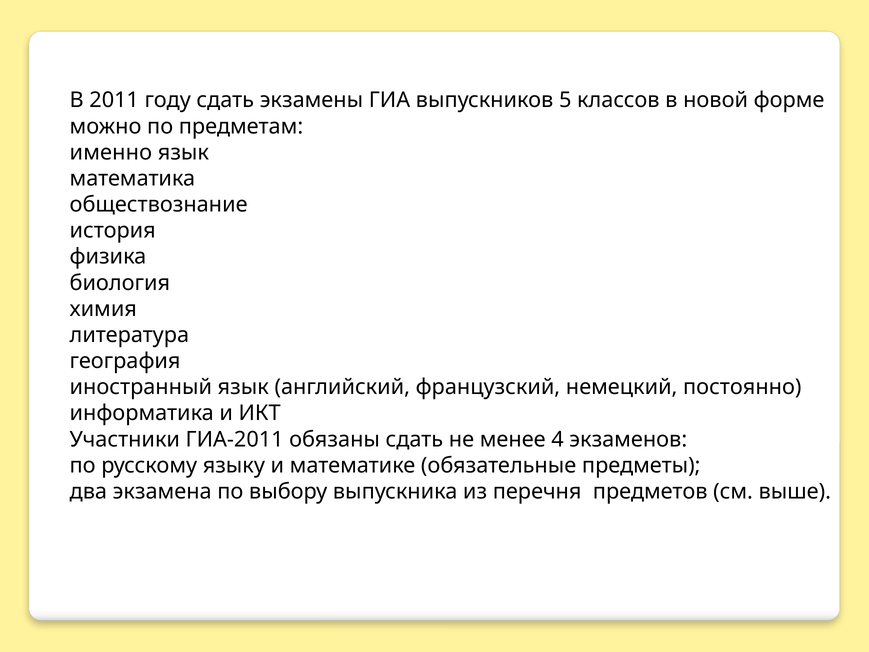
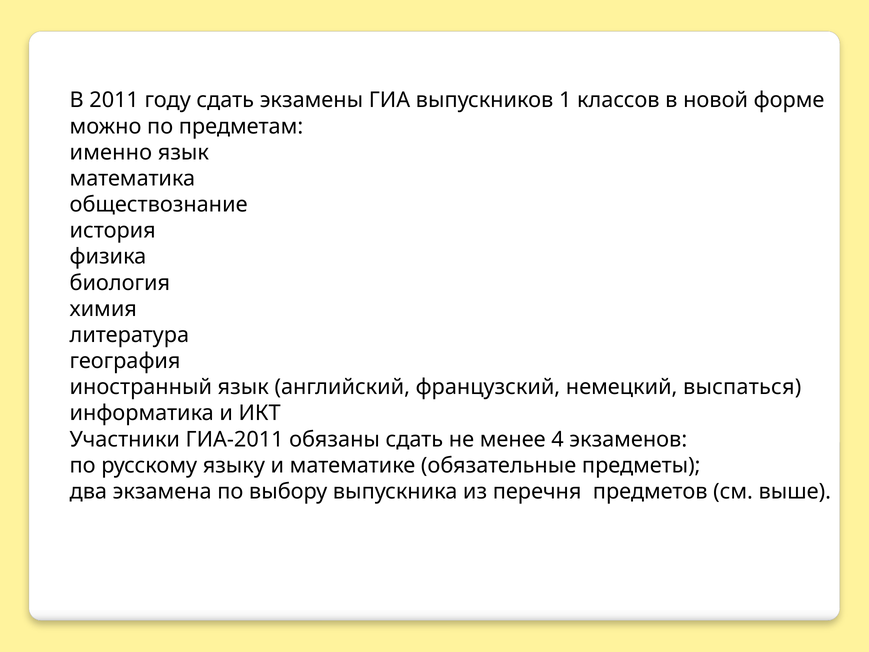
5: 5 -> 1
постоянно: постоянно -> выспаться
